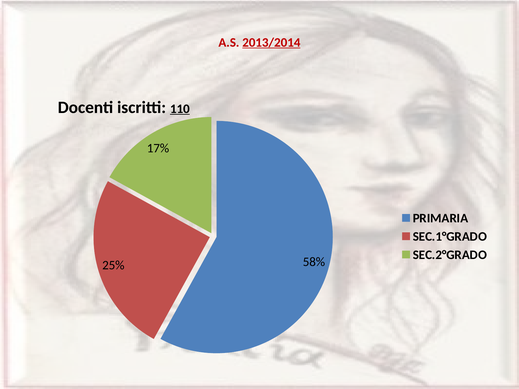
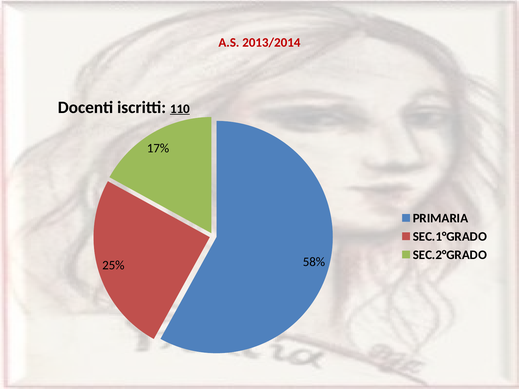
2013/2014 underline: present -> none
